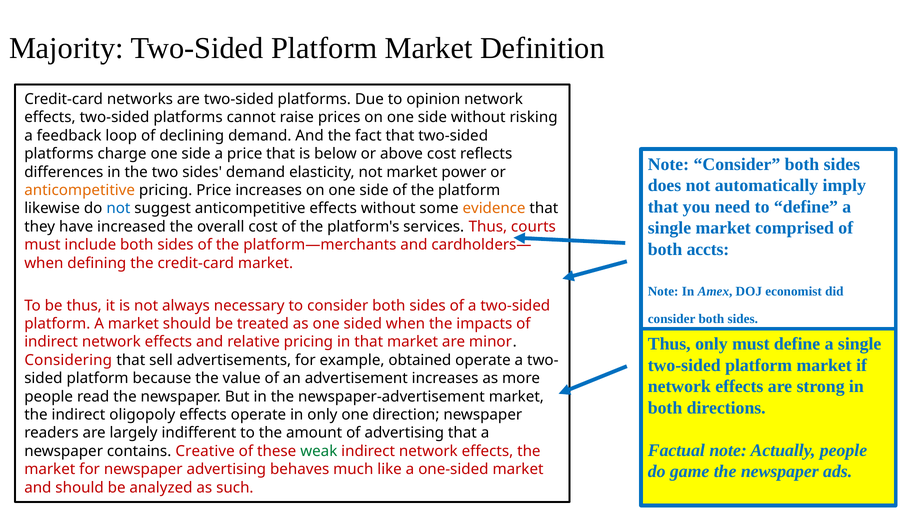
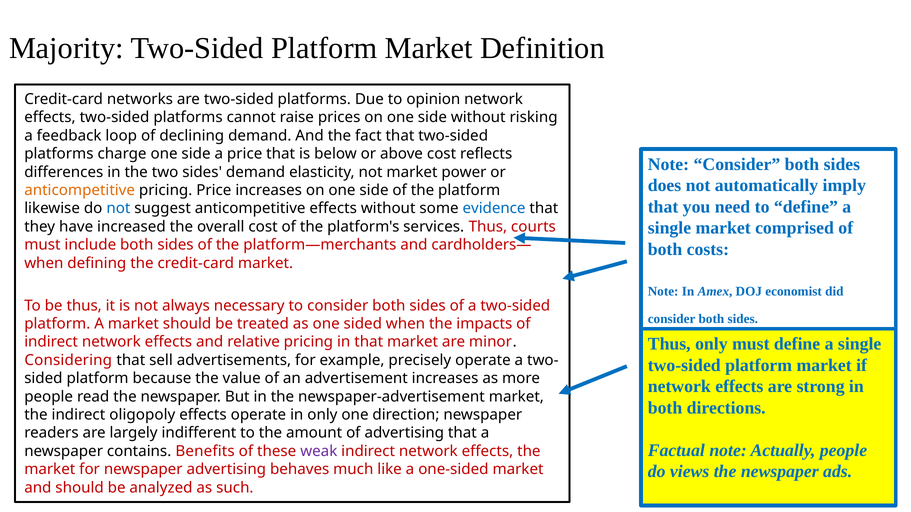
evidence colour: orange -> blue
accts: accts -> costs
obtained: obtained -> precisely
Creative: Creative -> Benefits
weak colour: green -> purple
game: game -> views
